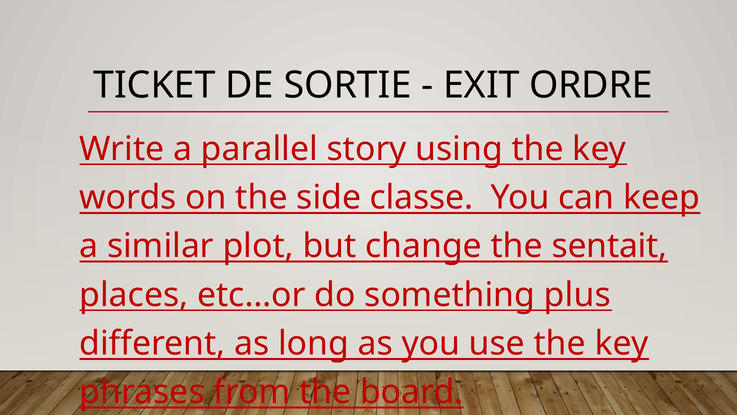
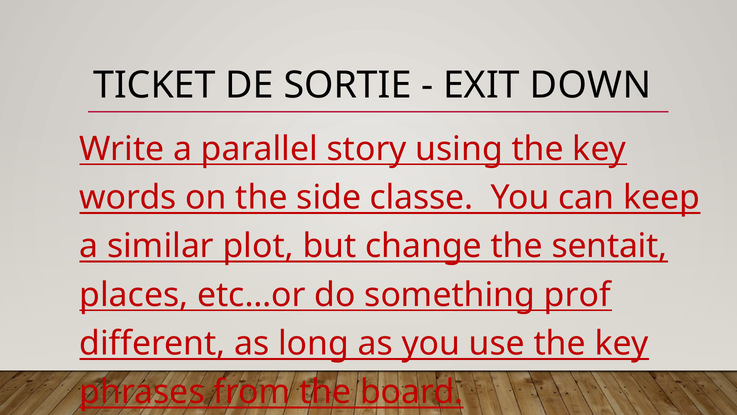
ORDRE: ORDRE -> DOWN
plus: plus -> prof
